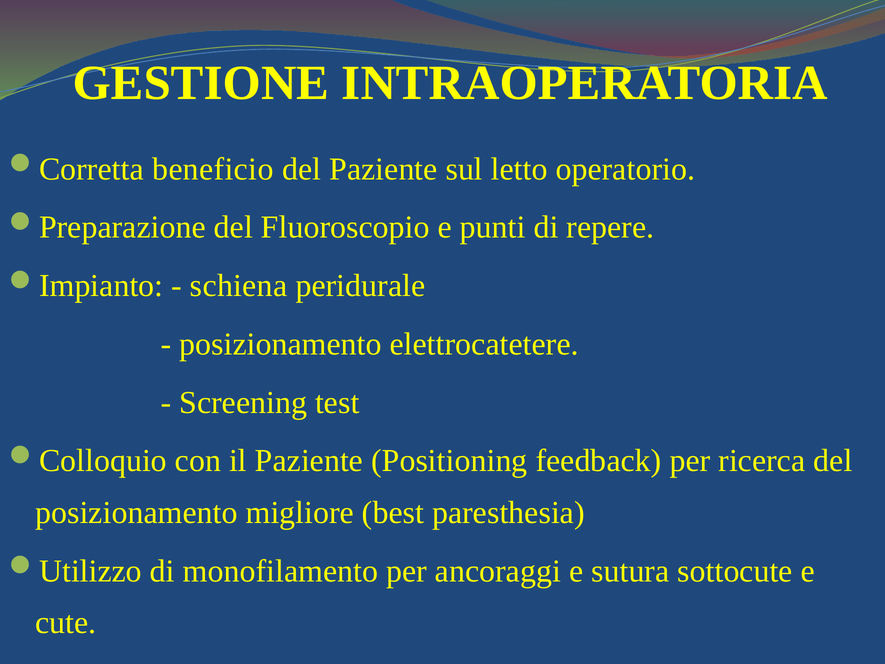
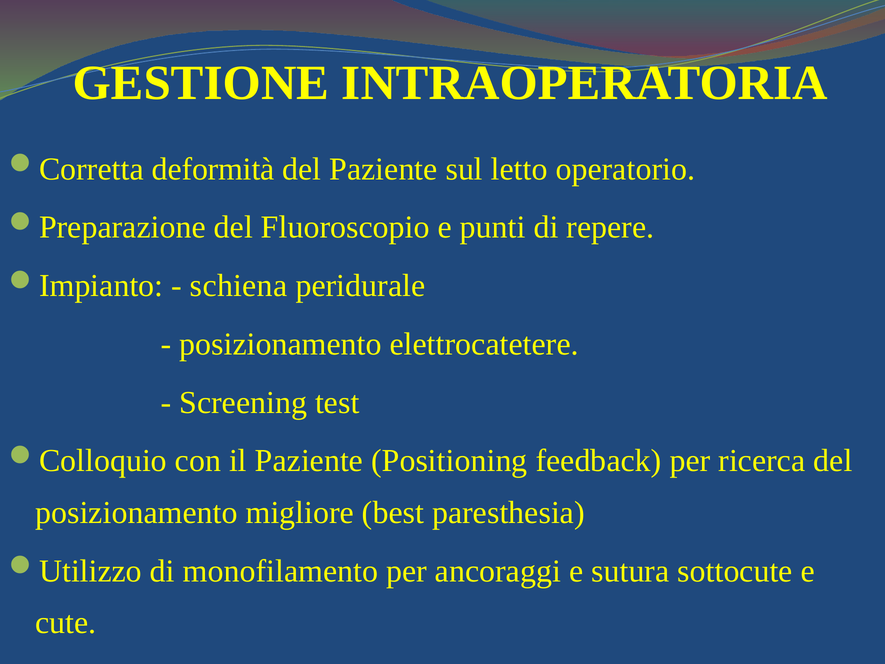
beneficio: beneficio -> deformità
